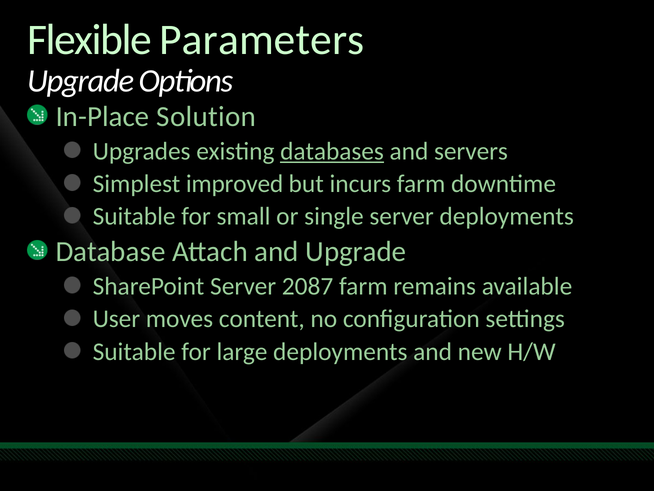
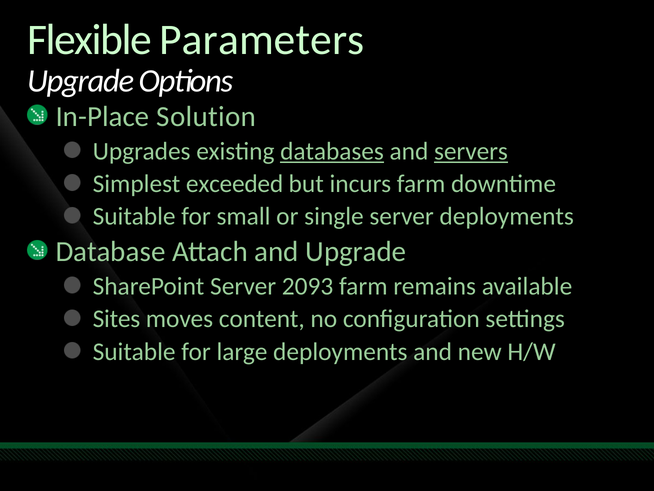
servers underline: none -> present
improved: improved -> exceeded
2087: 2087 -> 2093
User: User -> Sites
